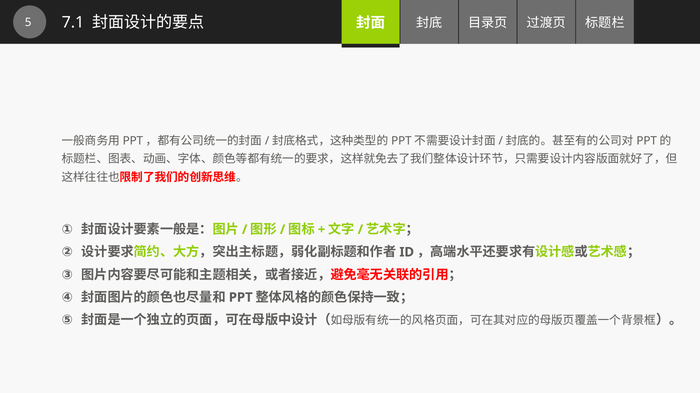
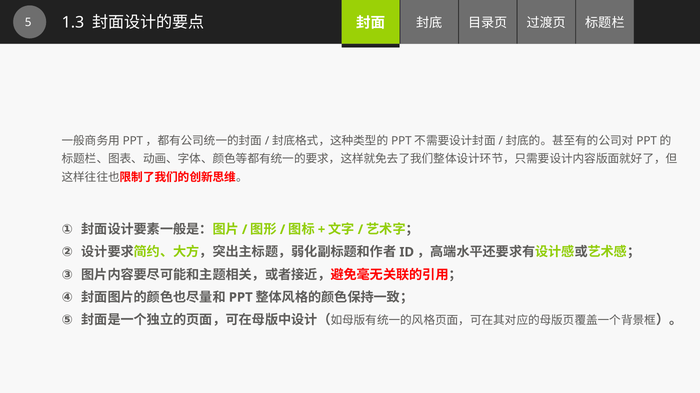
7.1: 7.1 -> 1.3
